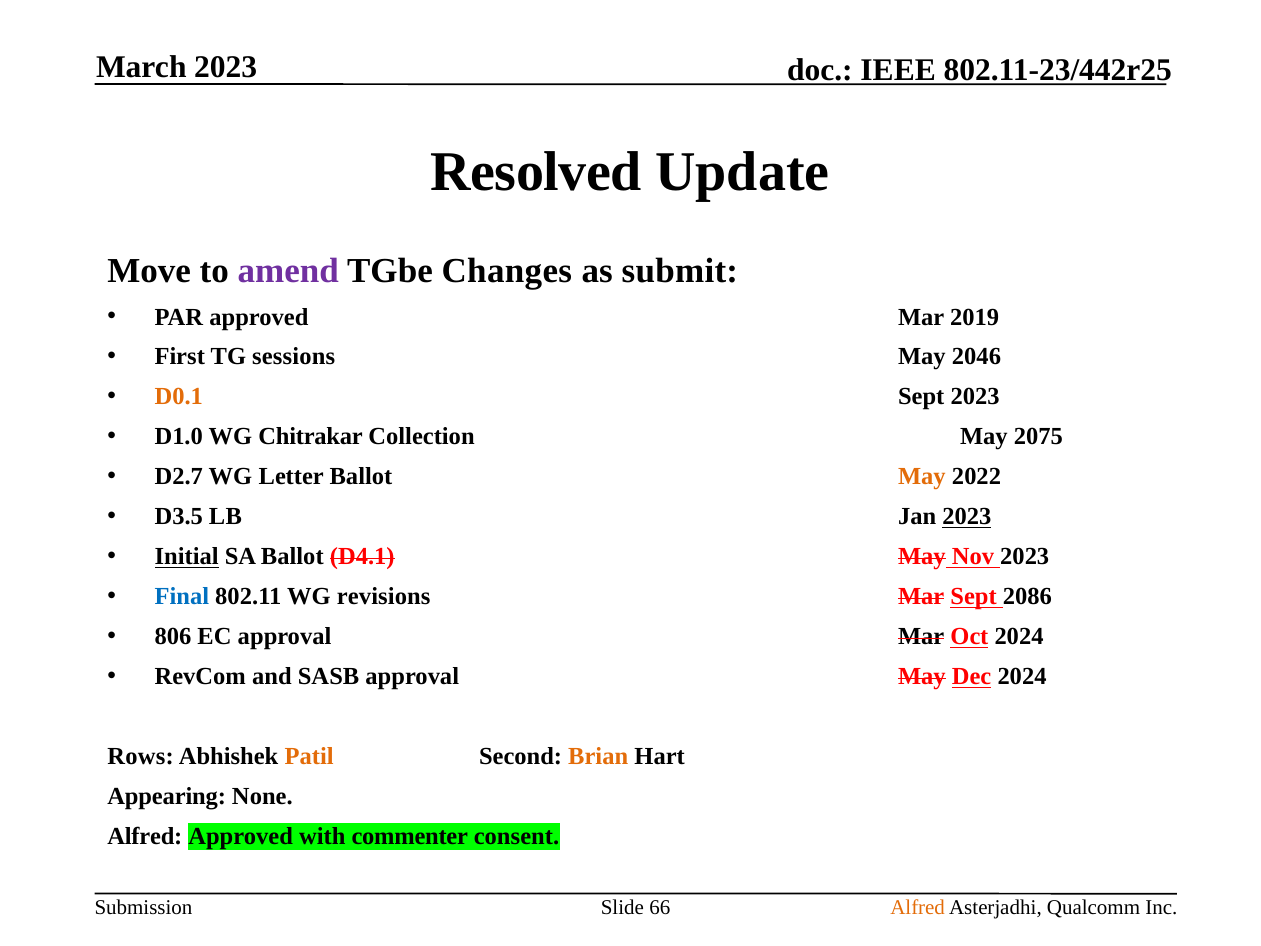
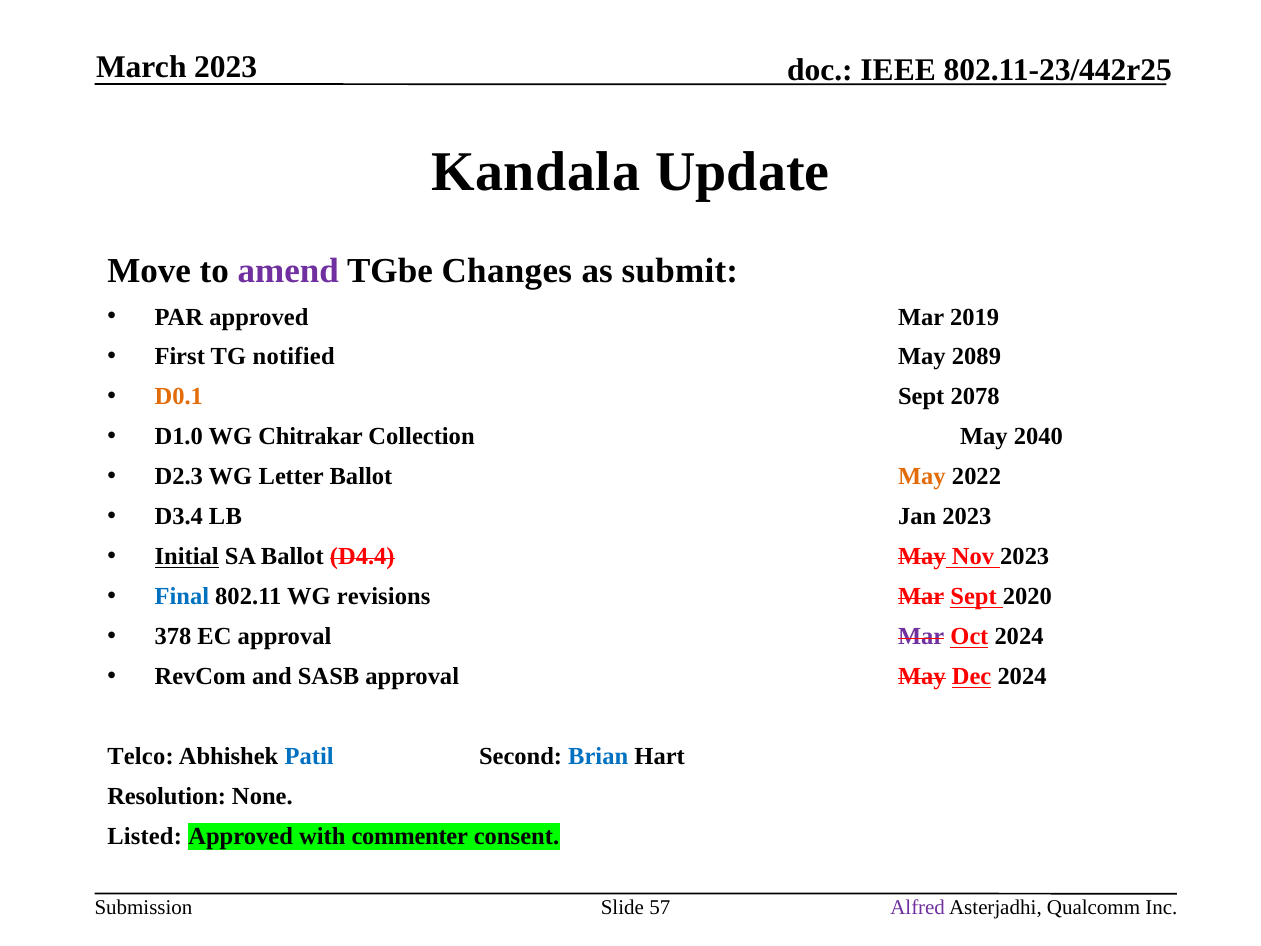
Resolved: Resolved -> Kandala
sessions: sessions -> notified
2046: 2046 -> 2089
Sept 2023: 2023 -> 2078
2075: 2075 -> 2040
D2.7: D2.7 -> D2.3
D3.5: D3.5 -> D3.4
2023 at (967, 517) underline: present -> none
D4.1: D4.1 -> D4.4
2086: 2086 -> 2020
806: 806 -> 378
Mar at (921, 637) colour: black -> purple
Rows: Rows -> Telco
Patil colour: orange -> blue
Brian colour: orange -> blue
Appearing: Appearing -> Resolution
Alfred at (145, 836): Alfred -> Listed
66: 66 -> 57
Alfred at (918, 907) colour: orange -> purple
